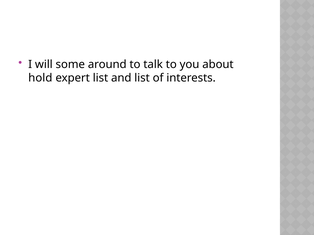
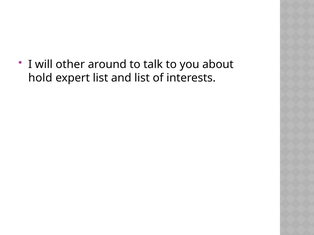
some: some -> other
